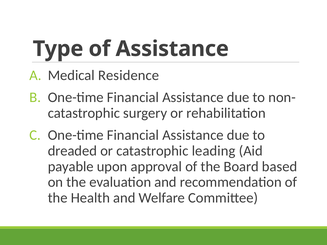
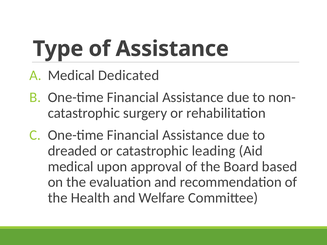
Residence: Residence -> Dedicated
payable at (71, 167): payable -> medical
